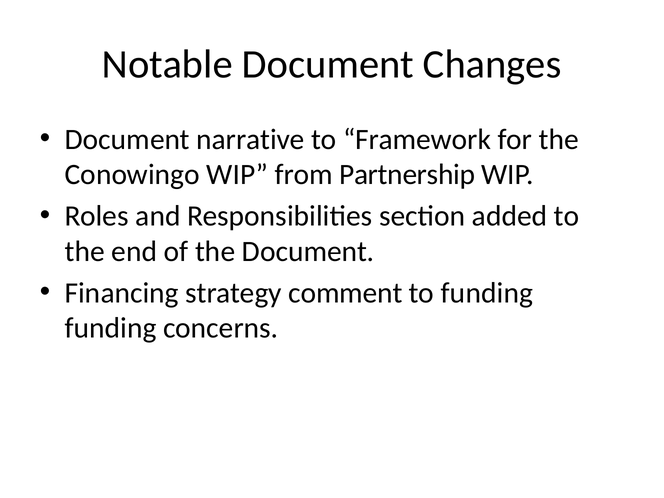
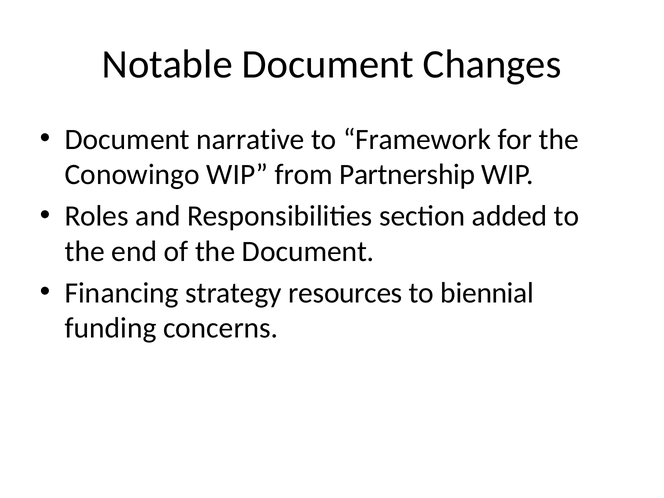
comment: comment -> resources
to funding: funding -> biennial
